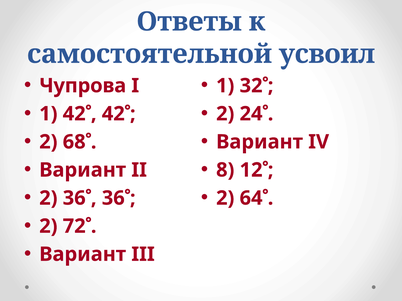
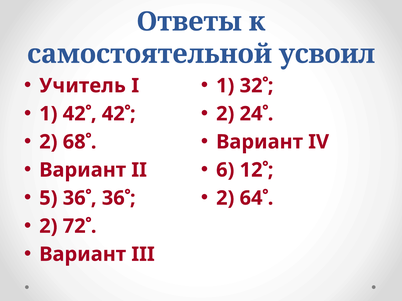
Чупрова: Чупрова -> Учитель
8: 8 -> 6
2 at (48, 198): 2 -> 5
